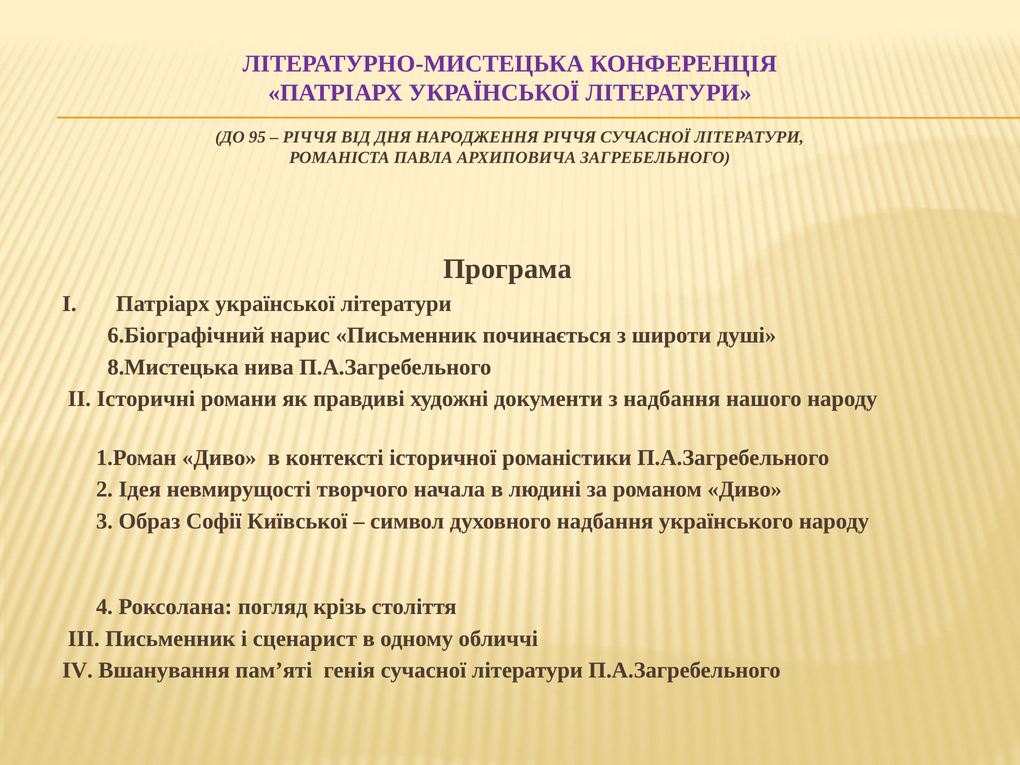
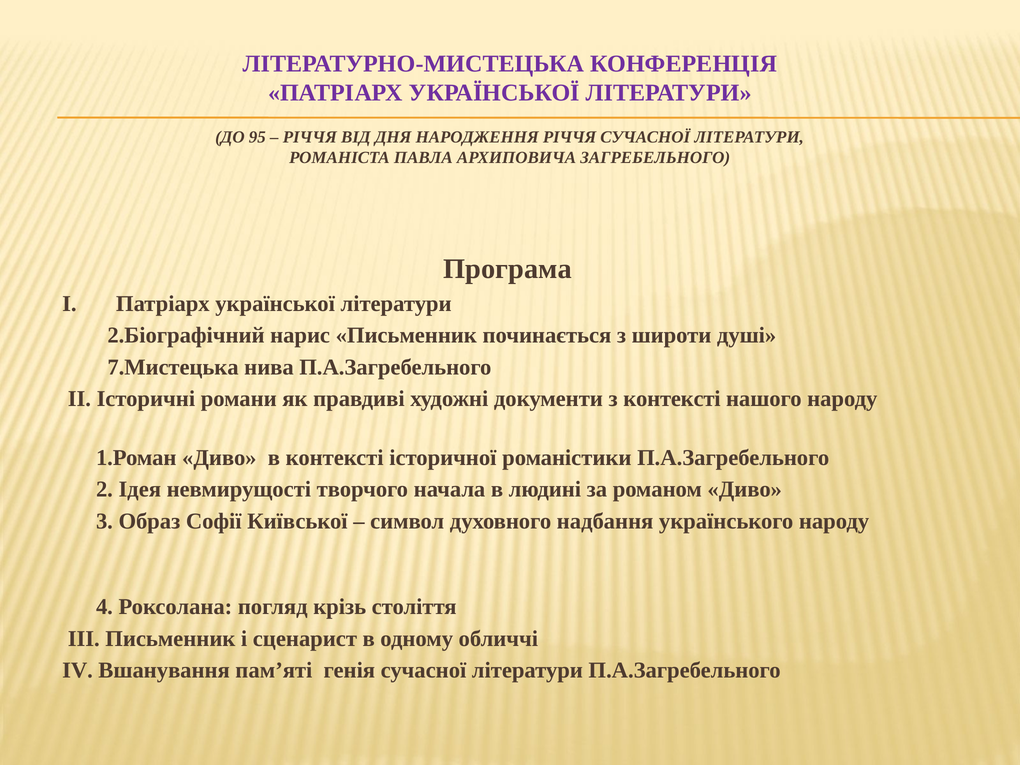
6.Біографічний: 6.Біографічний -> 2.Біографічний
8.Мистецька: 8.Мистецька -> 7.Мистецька
з надбання: надбання -> контексті
